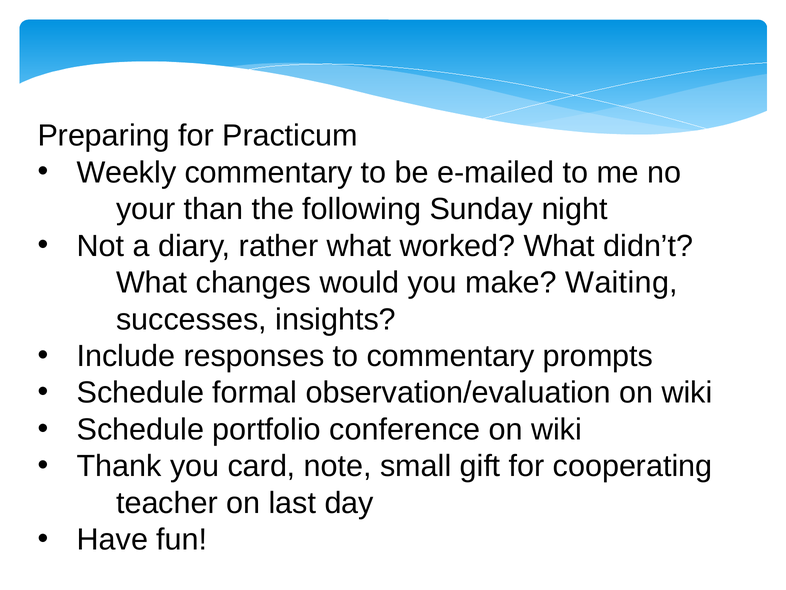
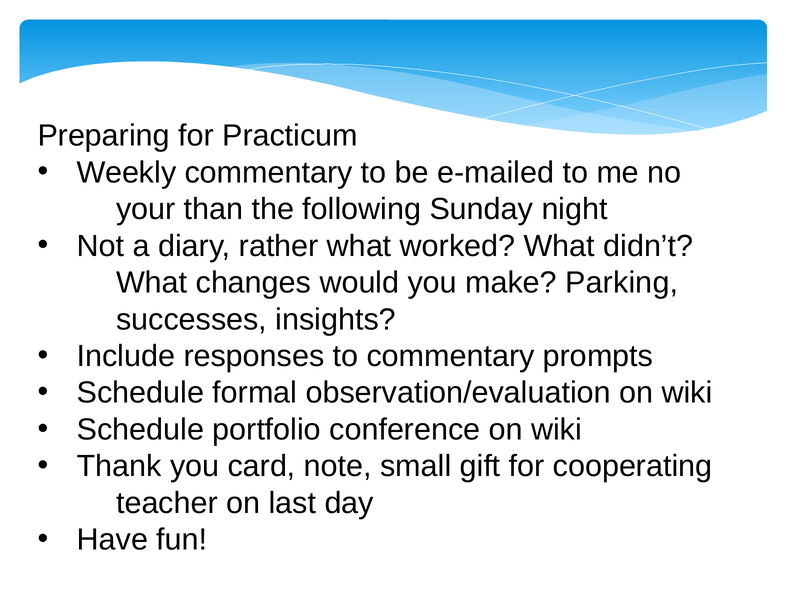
Waiting: Waiting -> Parking
